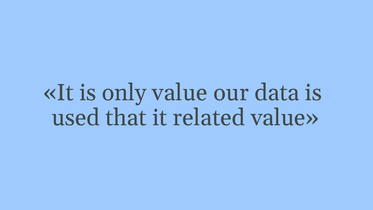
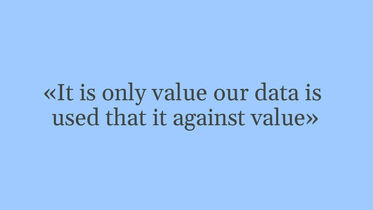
related: related -> against
